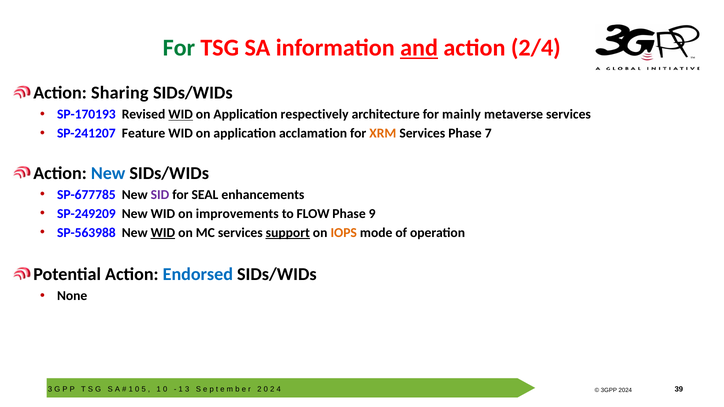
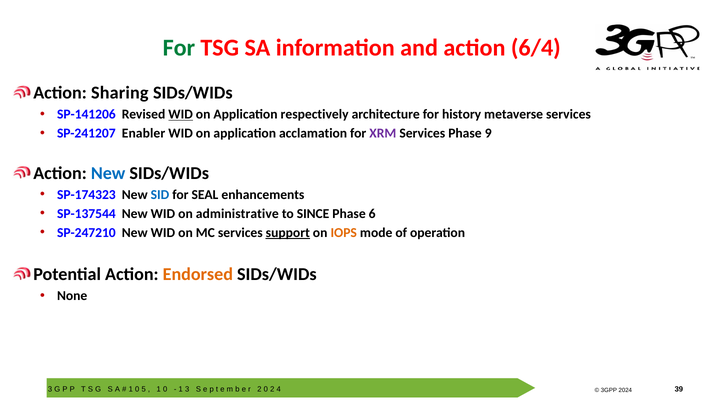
and underline: present -> none
2/4: 2/4 -> 6/4
SP-170193: SP-170193 -> SP-141206
mainly: mainly -> history
Feature: Feature -> Enabler
XRM colour: orange -> purple
7: 7 -> 9
SP-677785: SP-677785 -> SP-174323
SID colour: purple -> blue
SP-249209: SP-249209 -> SP-137544
improvements: improvements -> administrative
FLOW: FLOW -> SINCE
9: 9 -> 6
SP-563988: SP-563988 -> SP-247210
WID at (163, 233) underline: present -> none
Endorsed colour: blue -> orange
